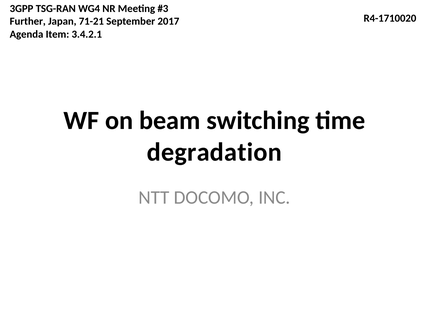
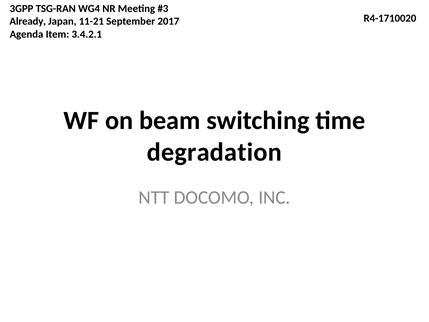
Further: Further -> Already
71-21: 71-21 -> 11-21
